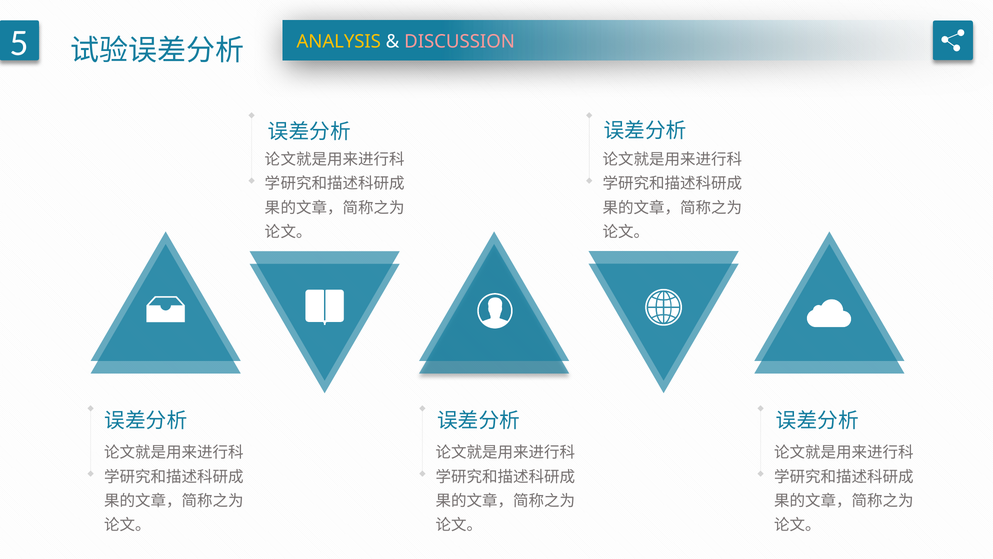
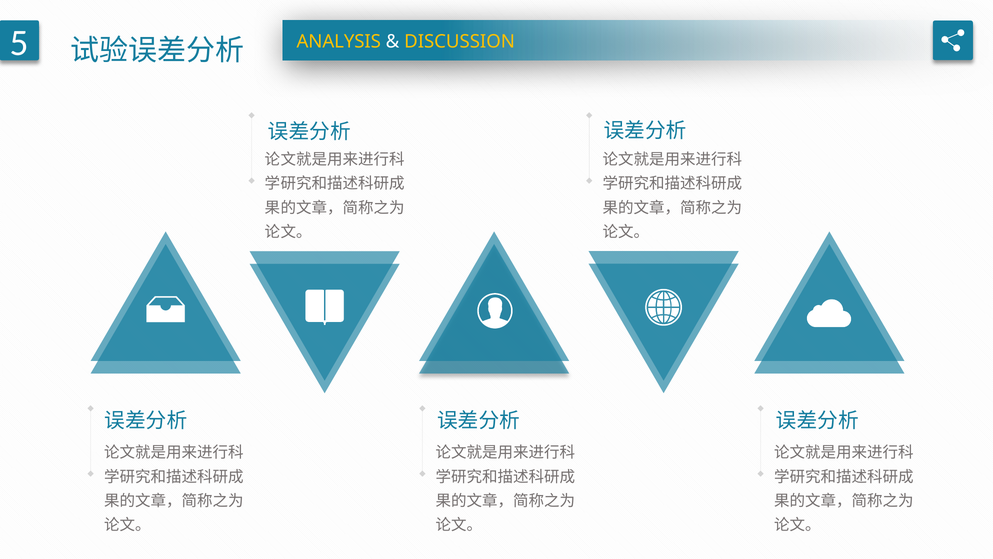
DISCUSSION colour: pink -> yellow
